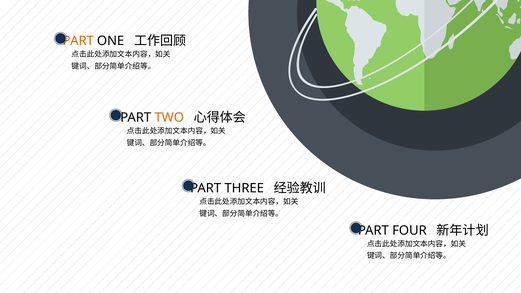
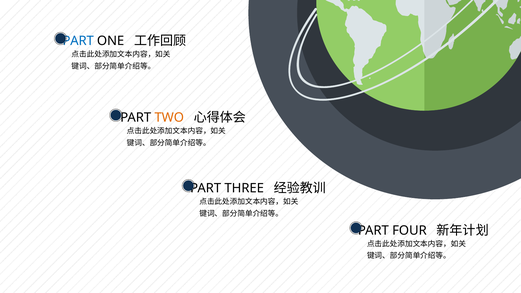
PART at (78, 41) colour: orange -> blue
